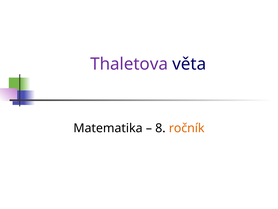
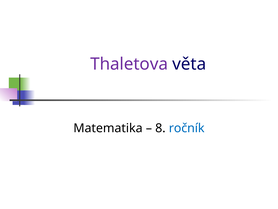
ročník colour: orange -> blue
